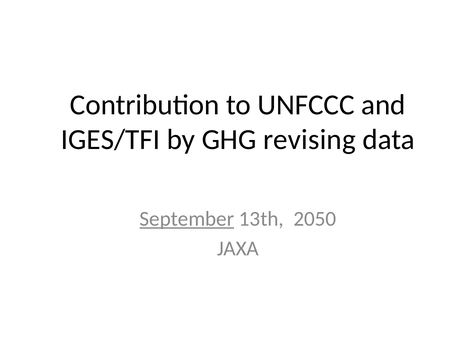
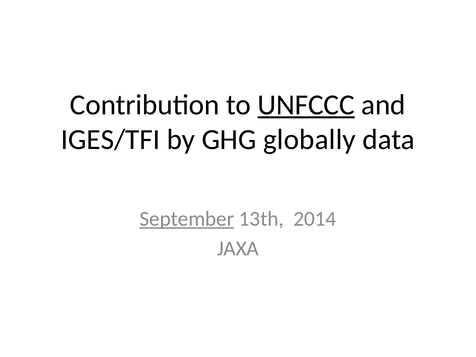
UNFCCC underline: none -> present
revising: revising -> globally
2050: 2050 -> 2014
